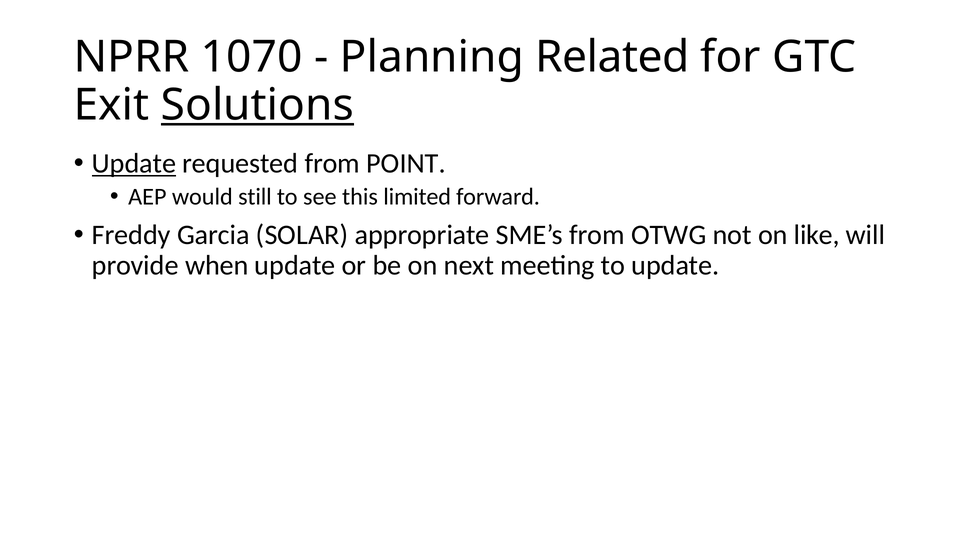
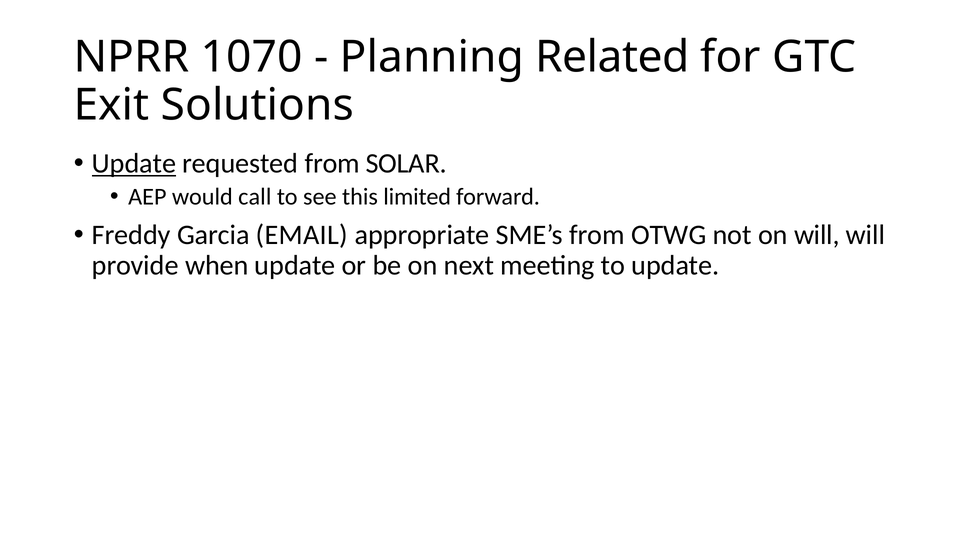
Solutions underline: present -> none
POINT: POINT -> SOLAR
still: still -> call
SOLAR: SOLAR -> EMAIL
on like: like -> will
